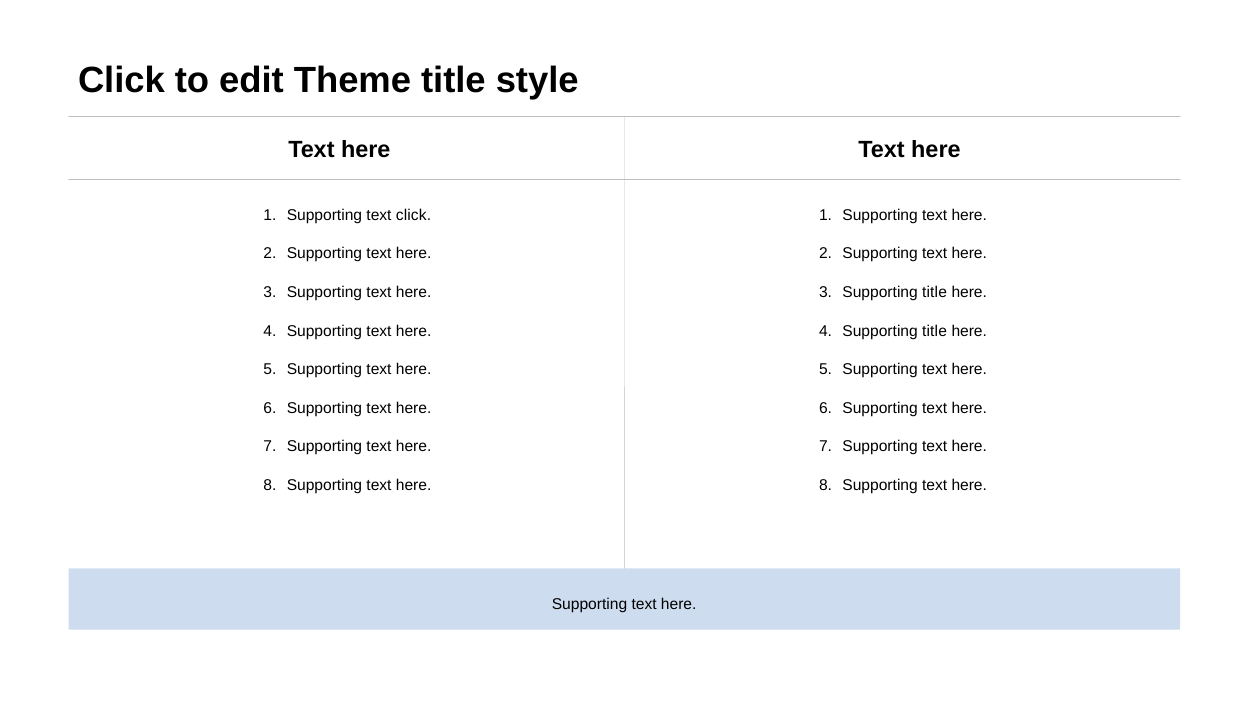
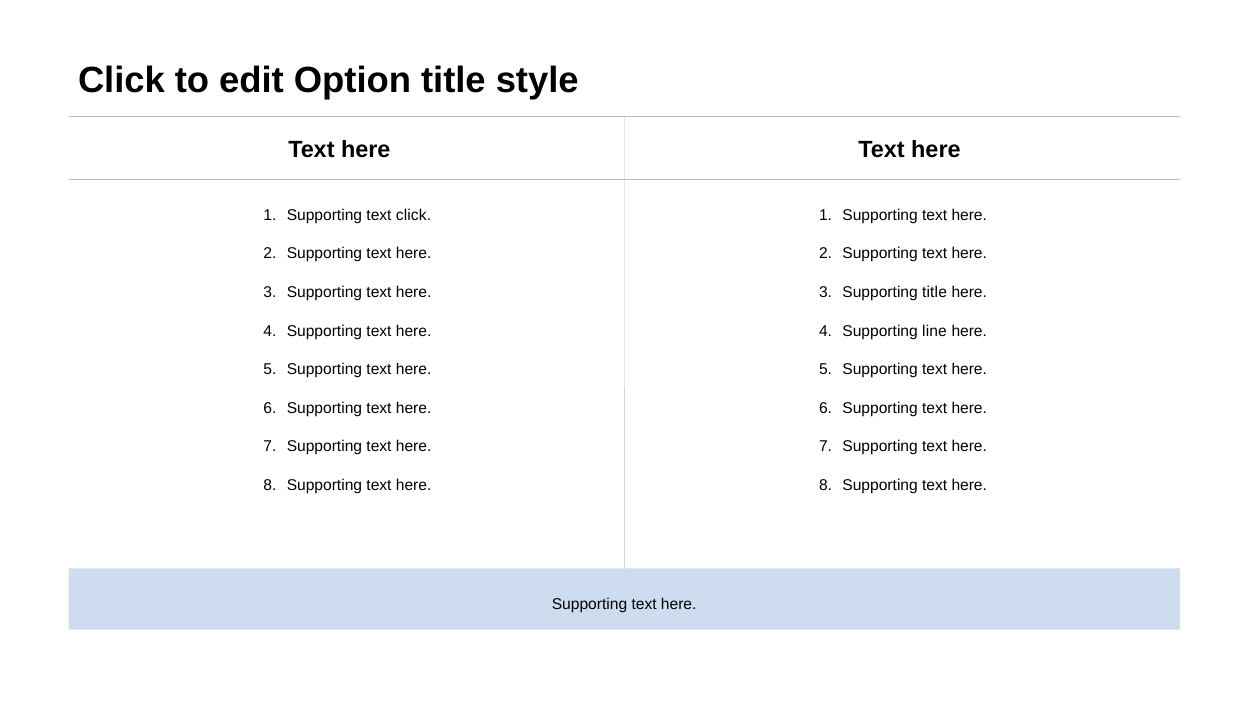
Theme: Theme -> Option
title at (935, 331): title -> line
